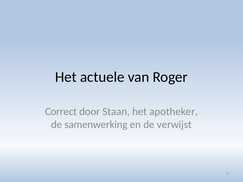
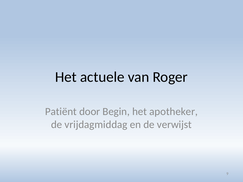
Correct: Correct -> Patiënt
Staan: Staan -> Begin
samenwerking: samenwerking -> vrijdagmiddag
